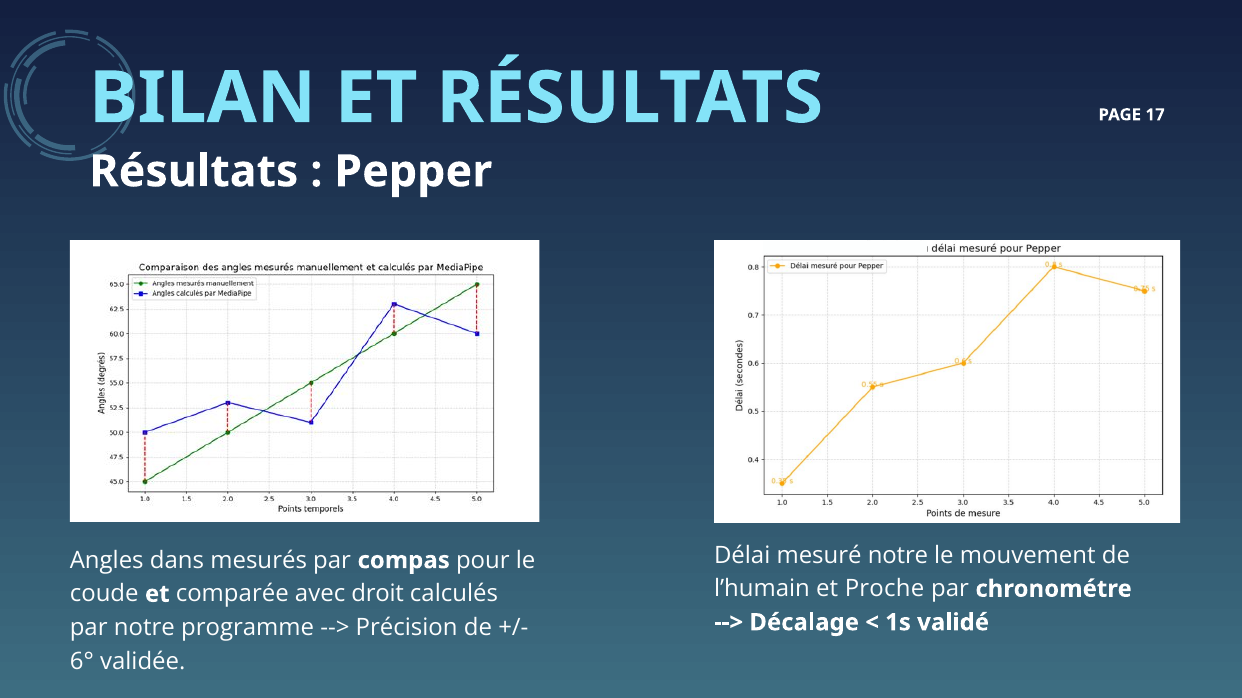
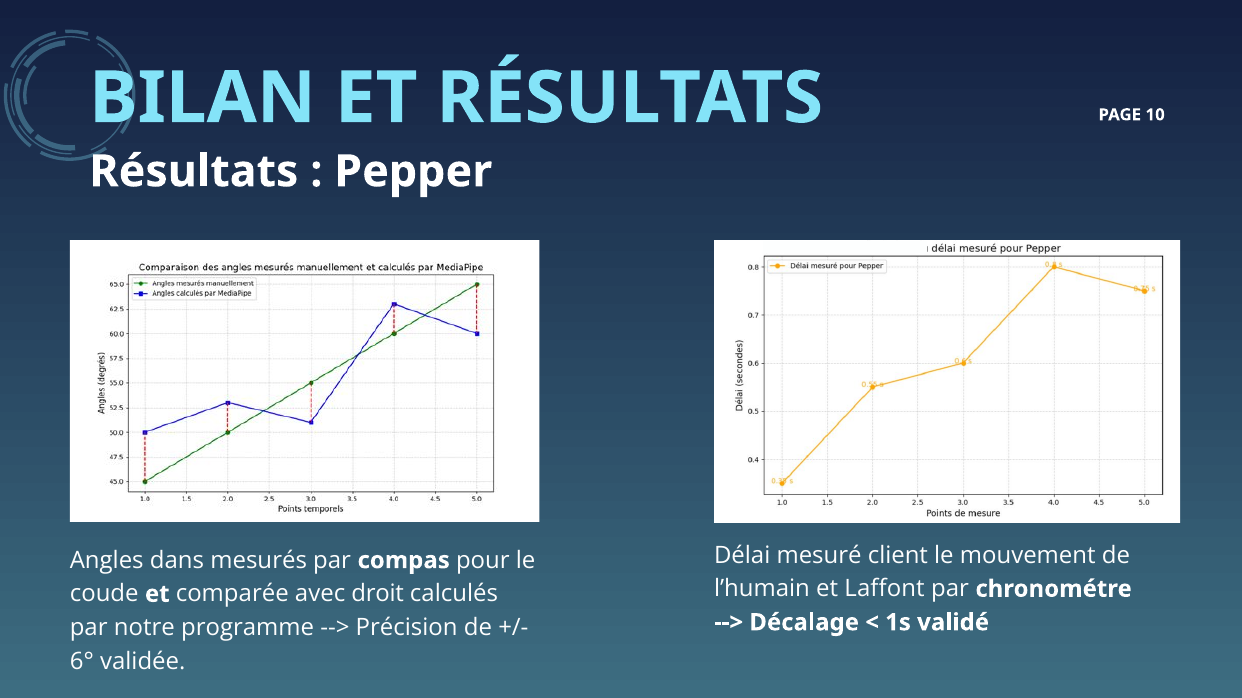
17: 17 -> 10
mesuré notre: notre -> client
Proche: Proche -> Laffont
